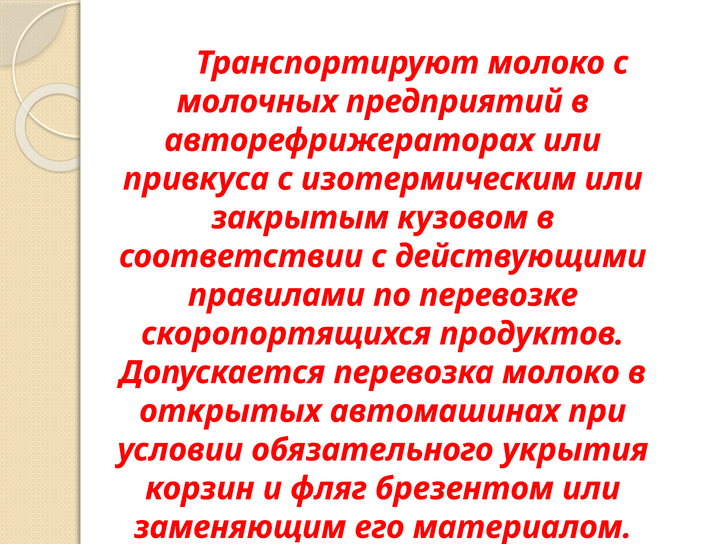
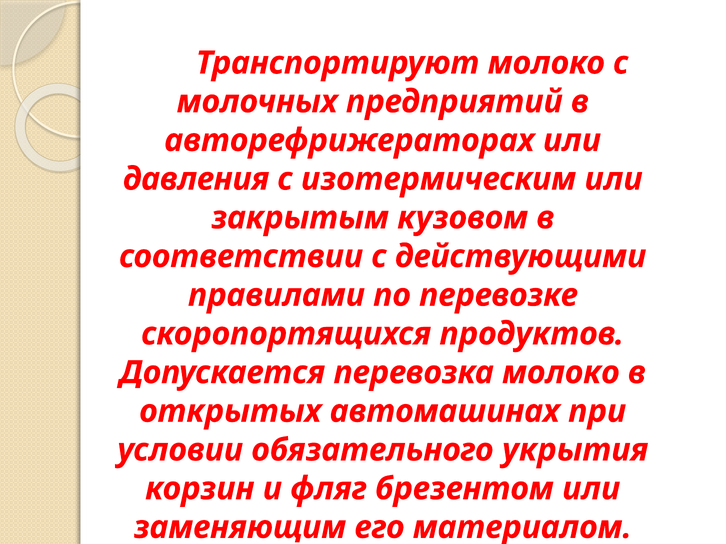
привкуса: привкуса -> давления
